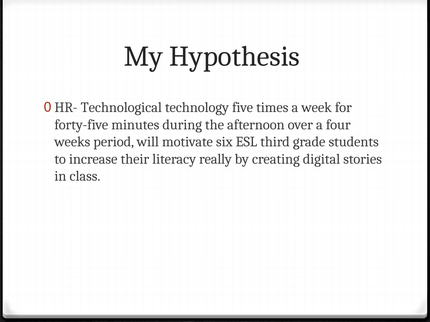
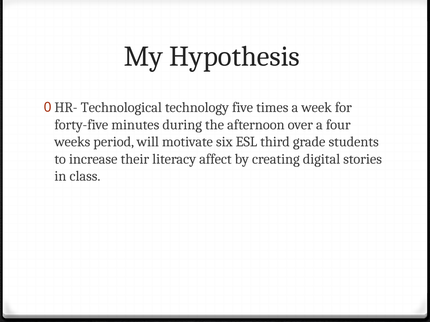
really: really -> affect
